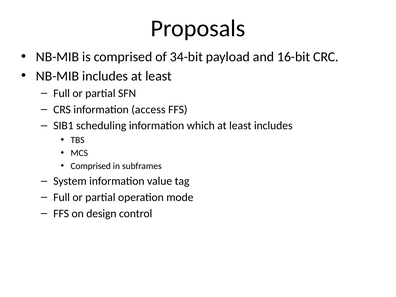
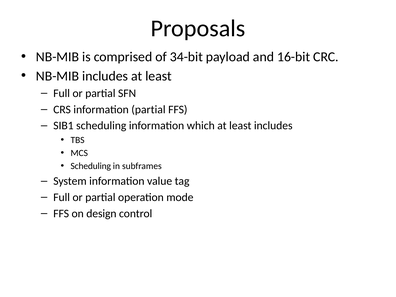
information access: access -> partial
Comprised at (91, 166): Comprised -> Scheduling
